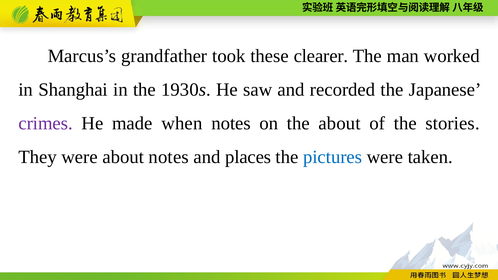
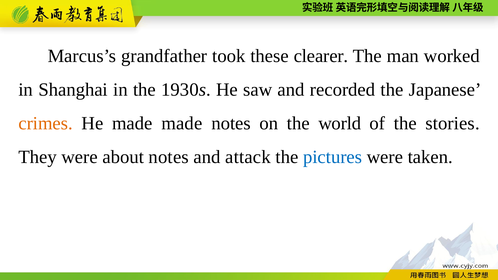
crimes colour: purple -> orange
made when: when -> made
the about: about -> world
places: places -> attack
